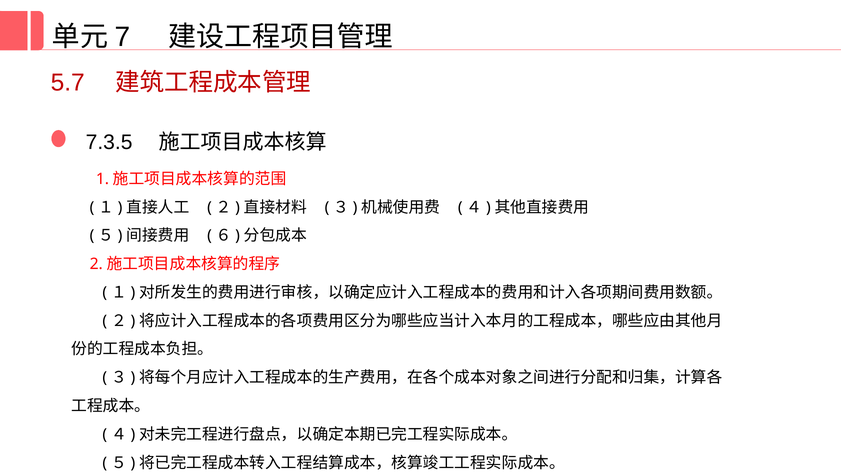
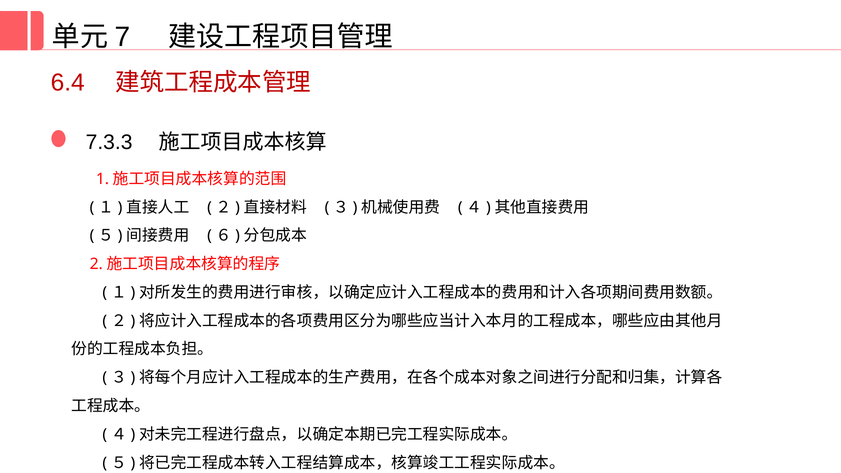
5.7: 5.7 -> 6.4
7.3.5: 7.3.5 -> 7.3.3
